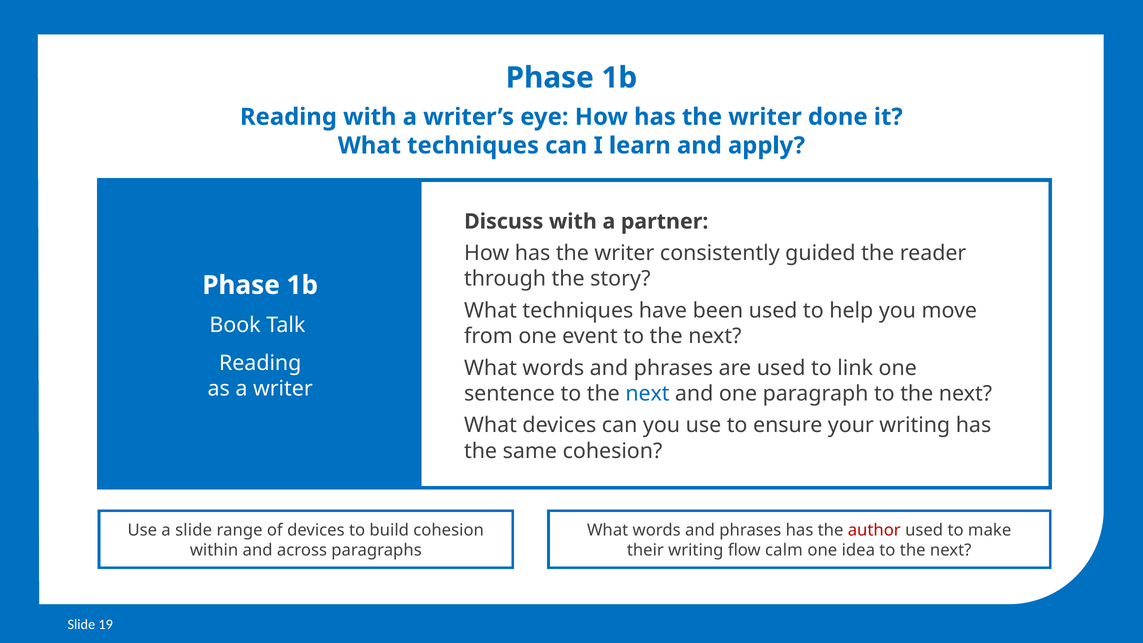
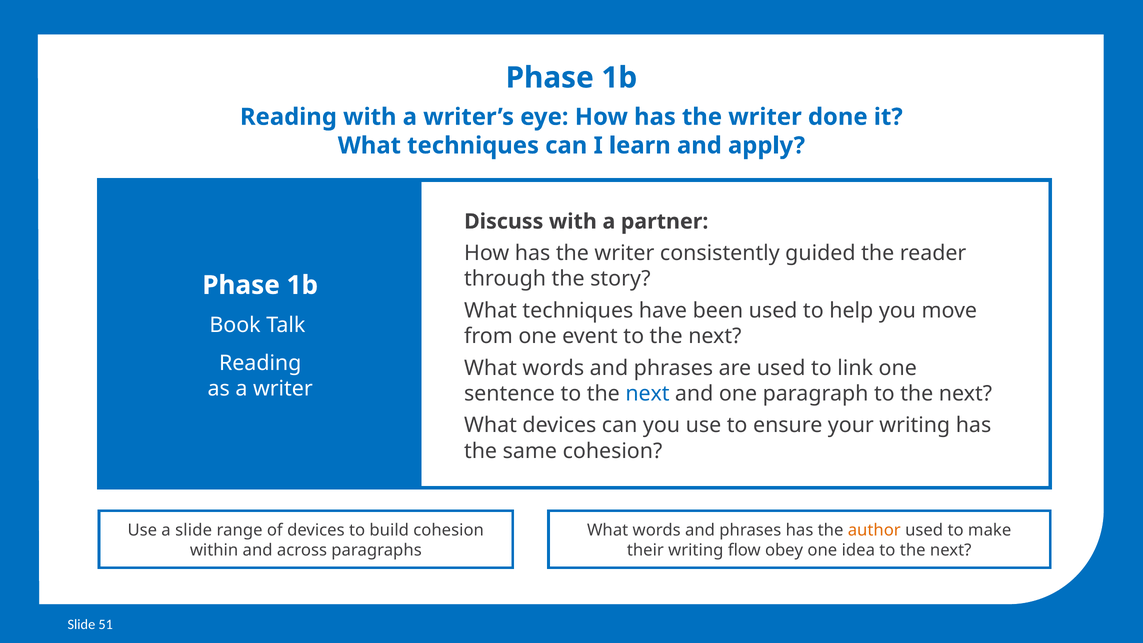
author colour: red -> orange
calm: calm -> obey
19: 19 -> 51
